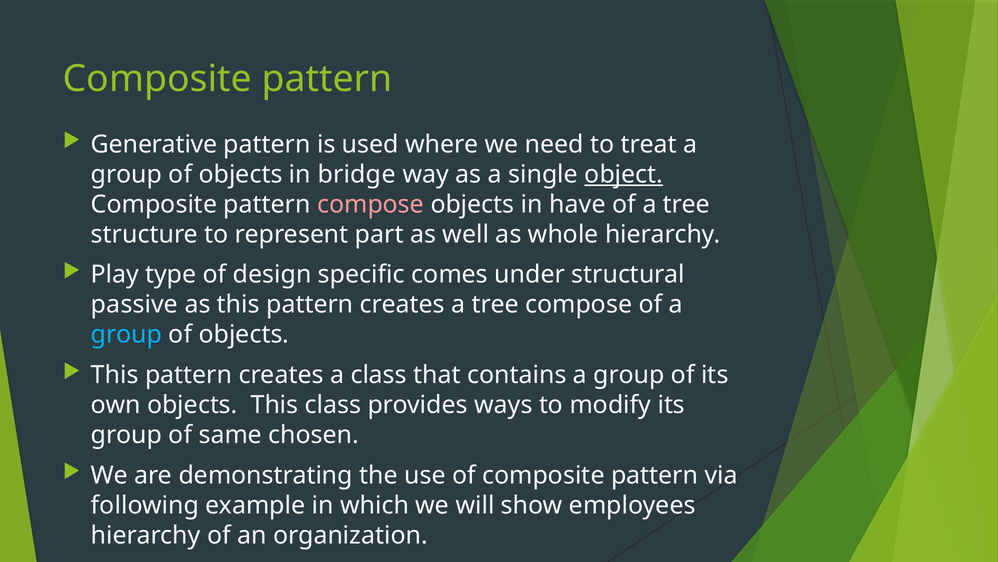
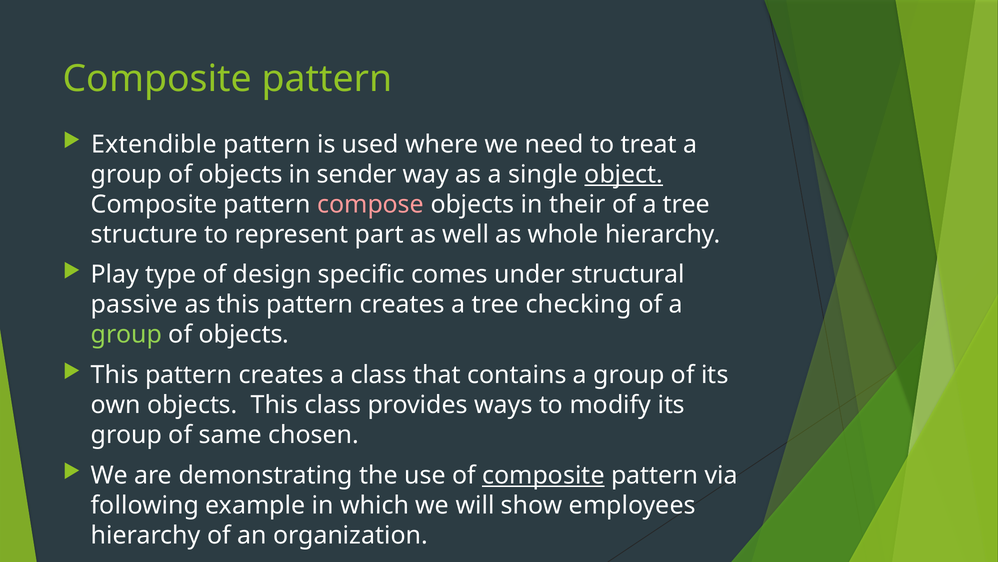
Generative: Generative -> Extendible
bridge: bridge -> sender
have: have -> their
tree compose: compose -> checking
group at (127, 334) colour: light blue -> light green
composite at (543, 475) underline: none -> present
